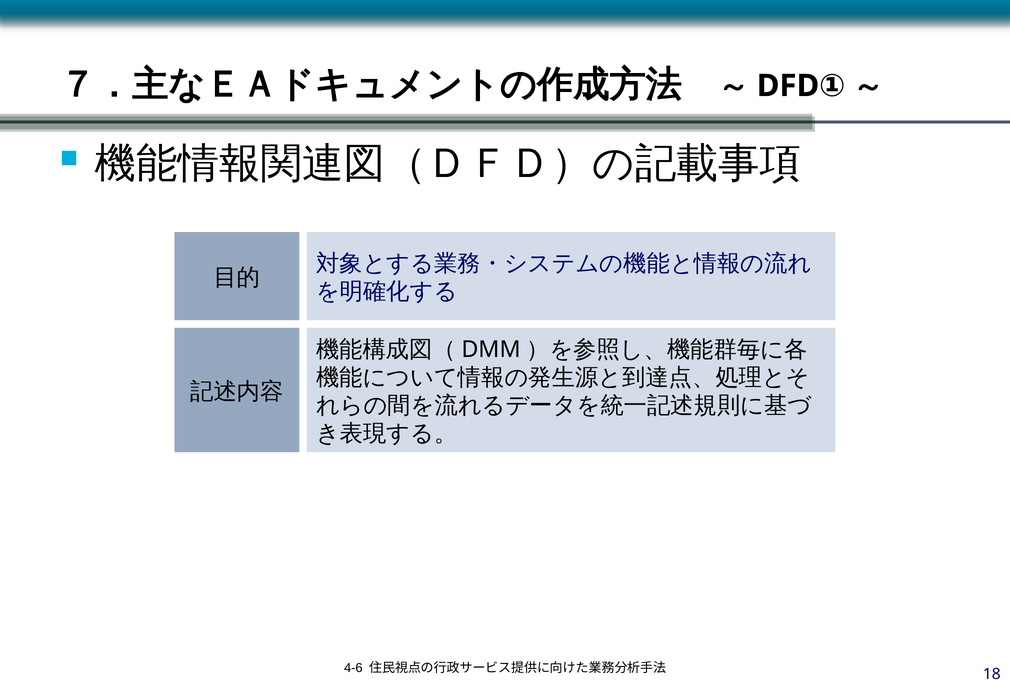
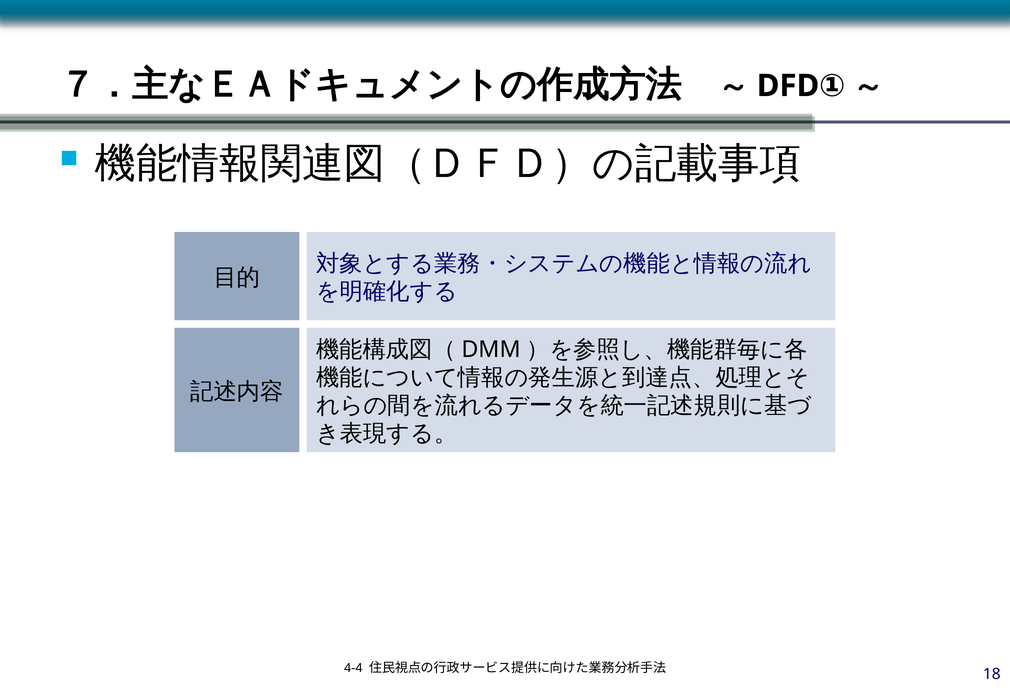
4-6: 4-6 -> 4-4
